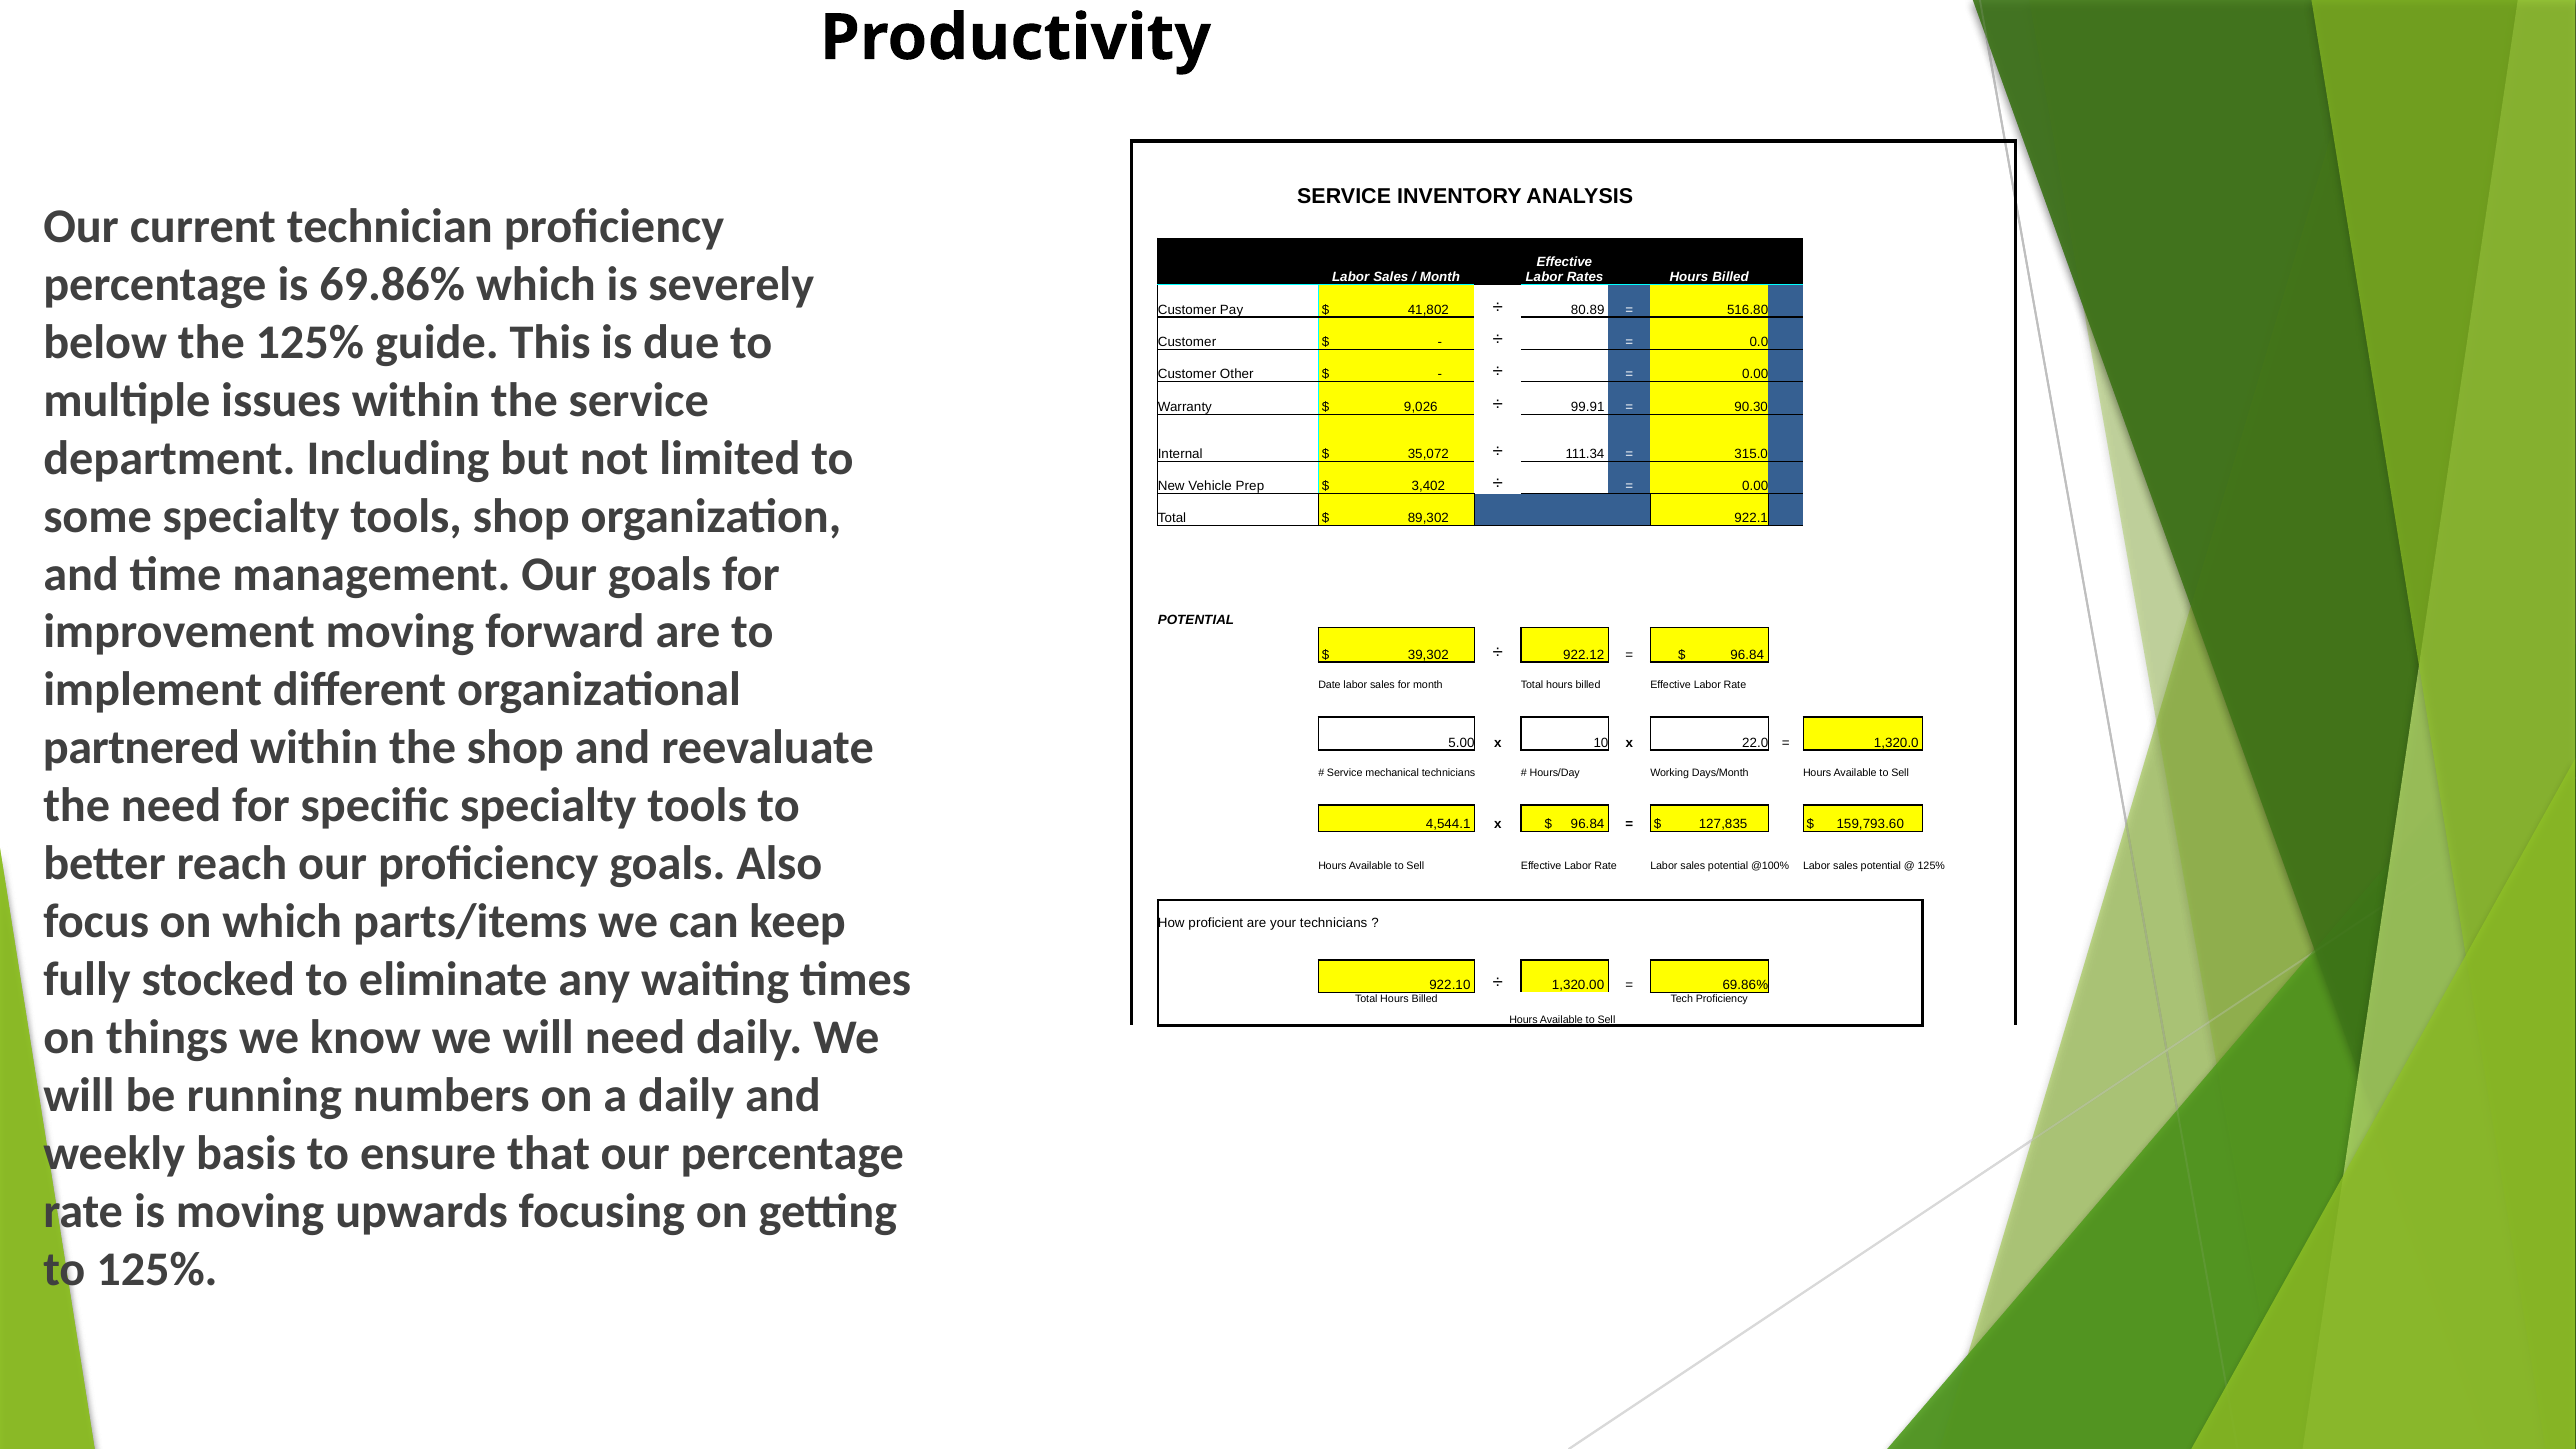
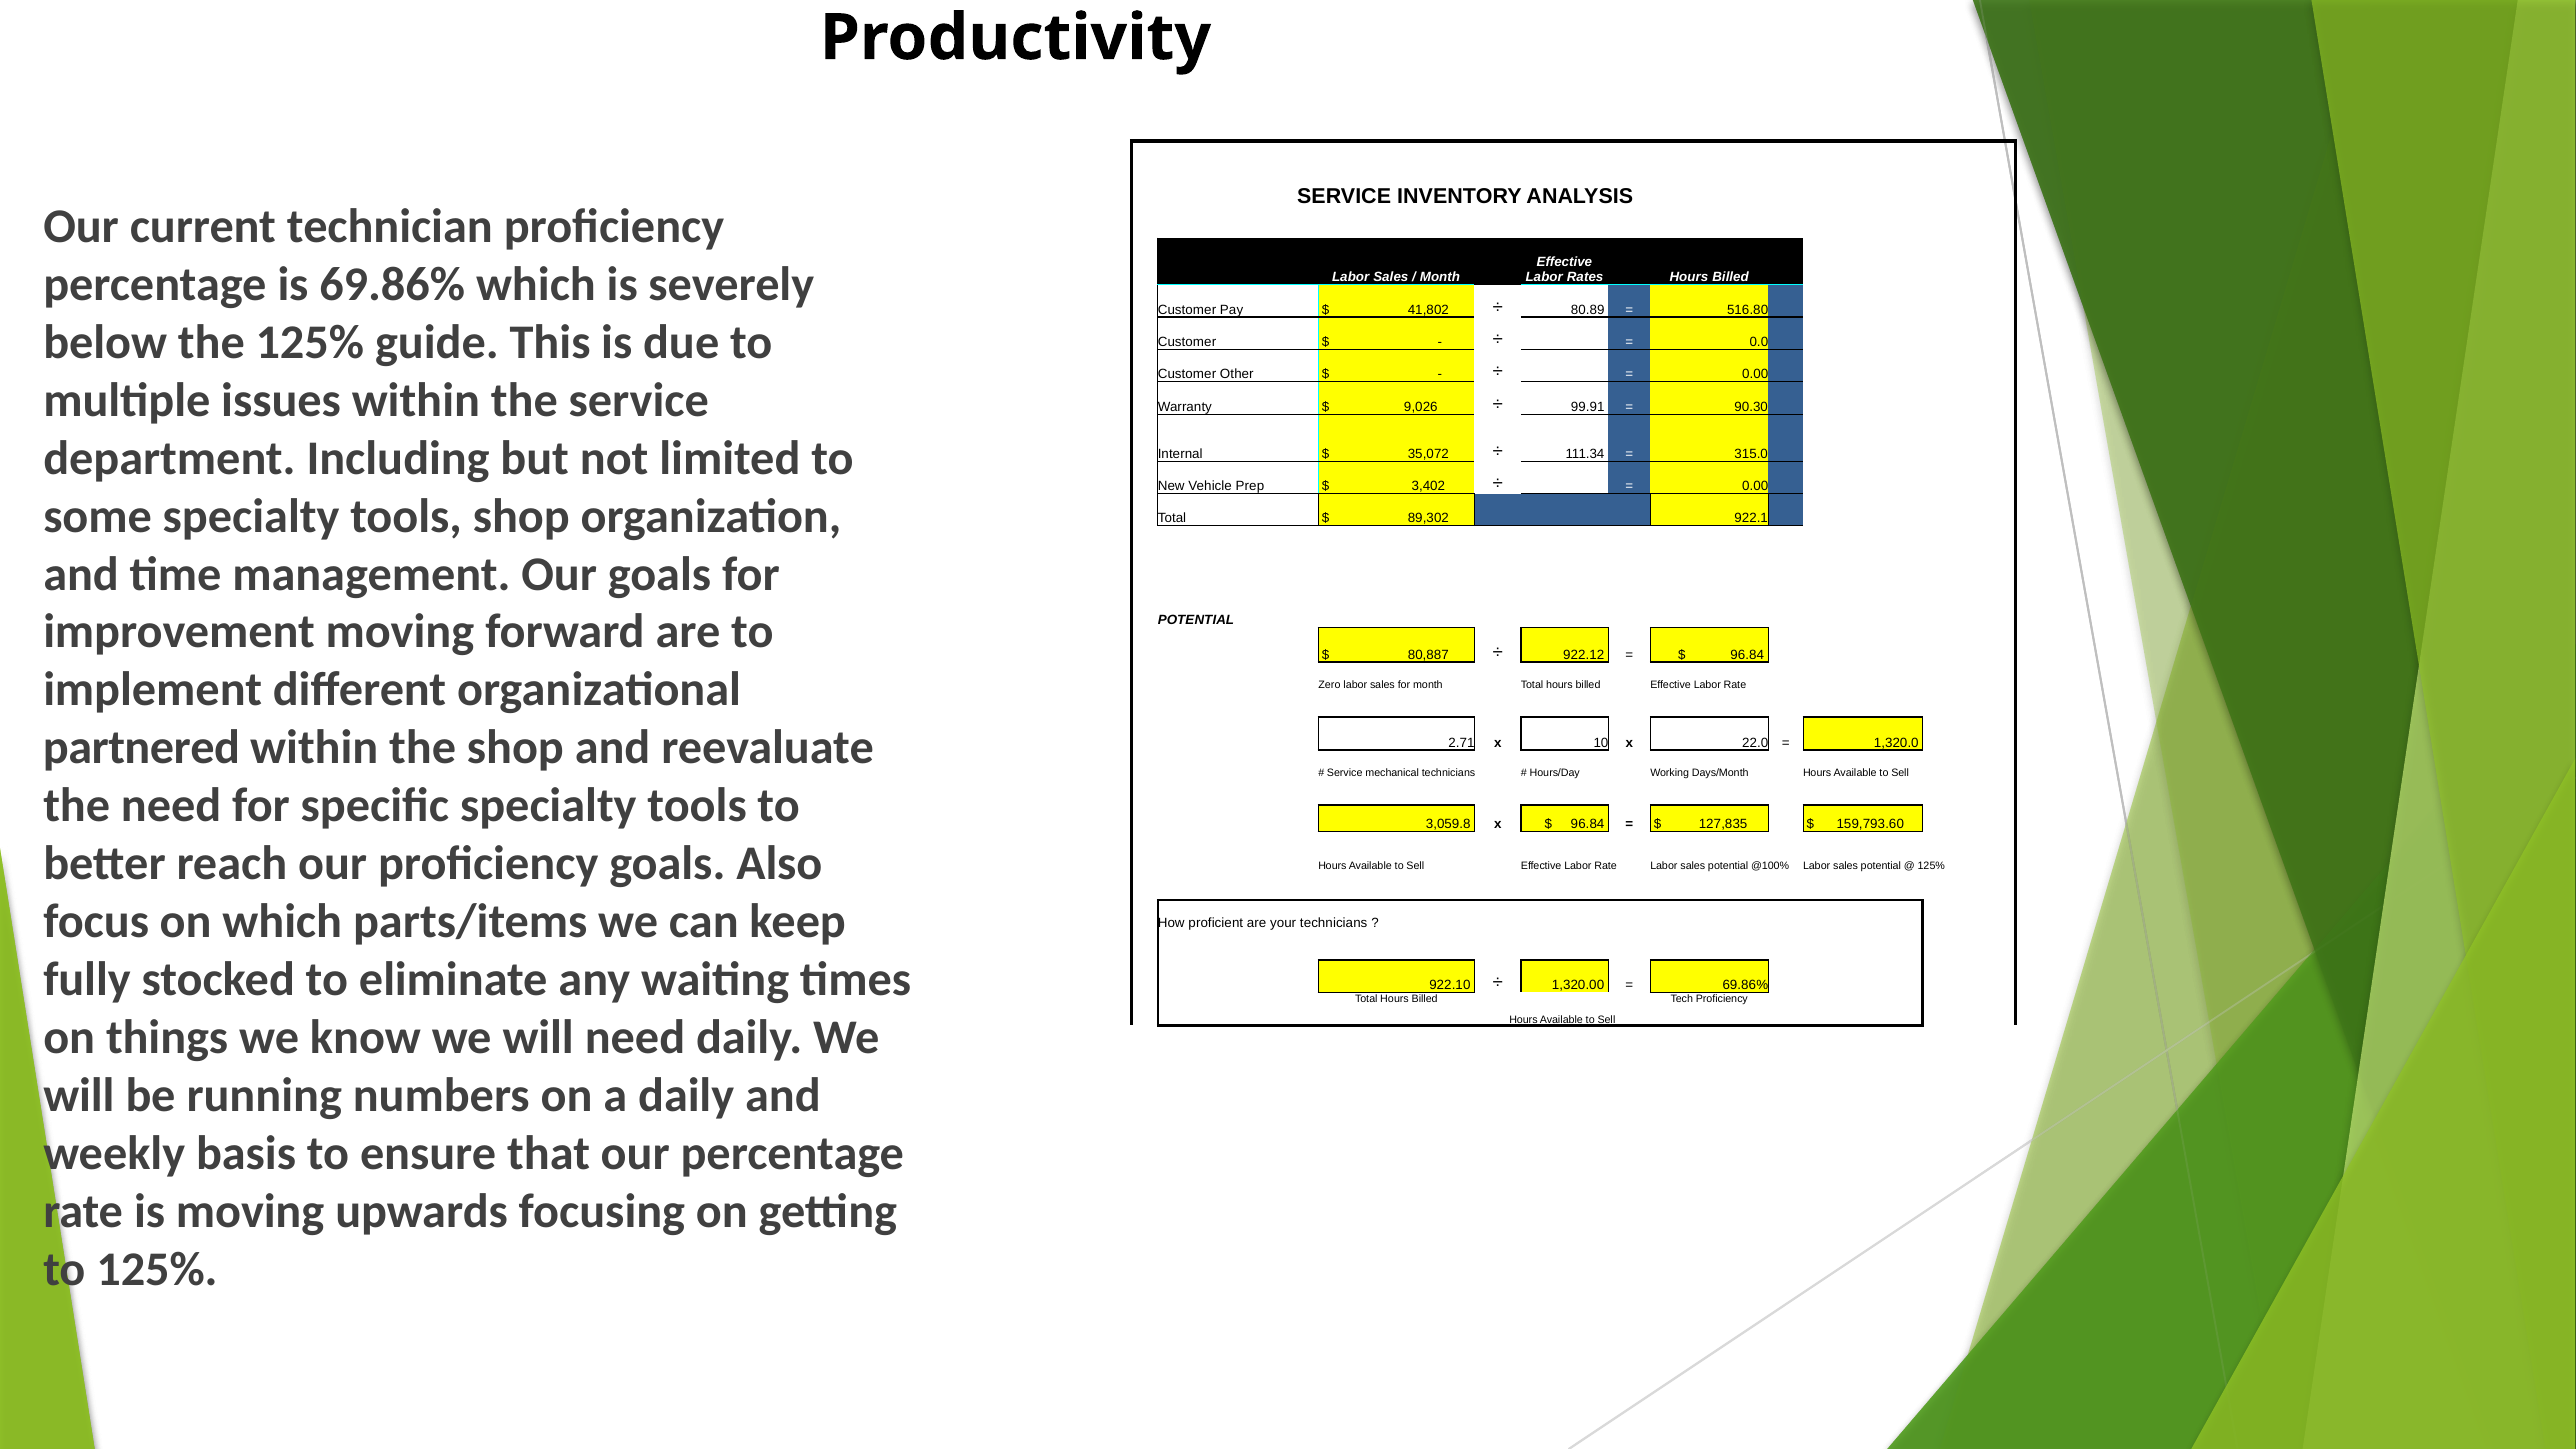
39,302: 39,302 -> 80,887
Date: Date -> Zero
5.00: 5.00 -> 2.71
4,544.1: 4,544.1 -> 3,059.8
